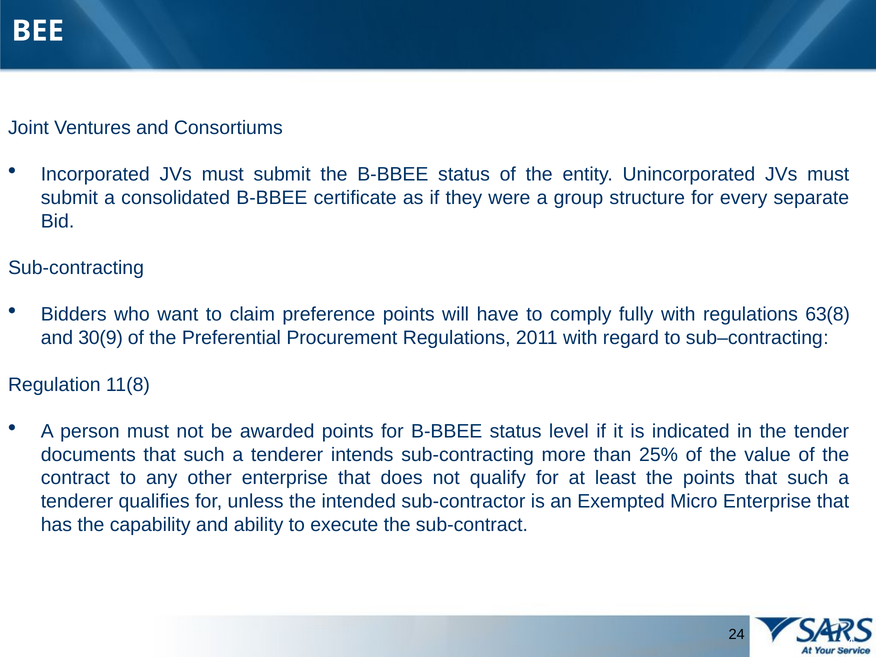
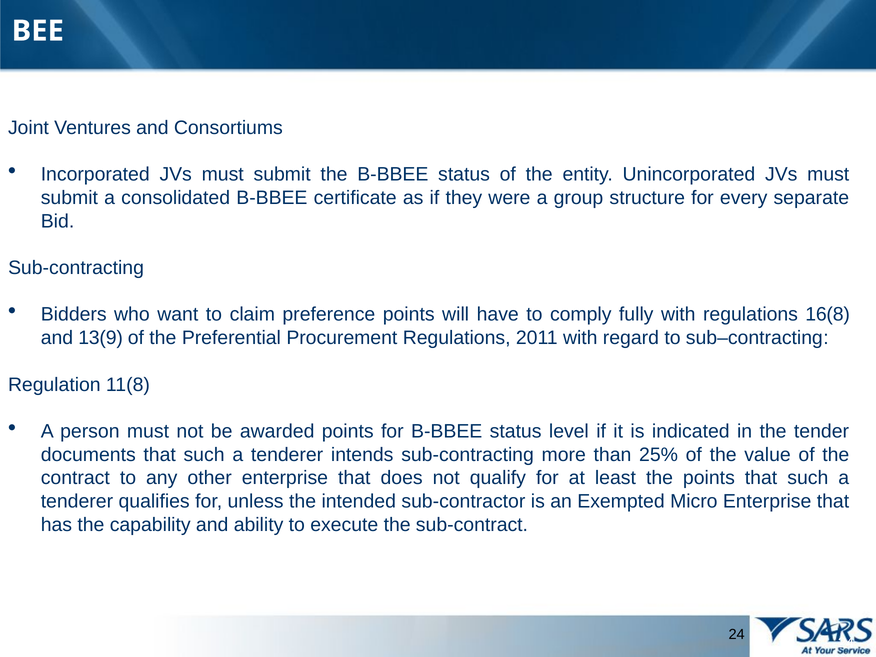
63(8: 63(8 -> 16(8
30(9: 30(9 -> 13(9
